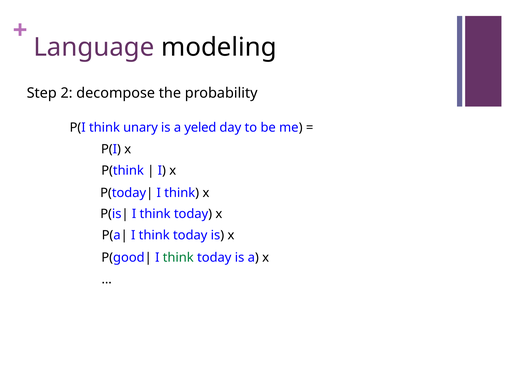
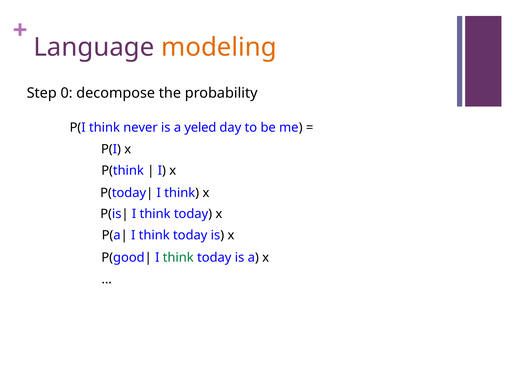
modeling colour: black -> orange
2: 2 -> 0
unary: unary -> never
